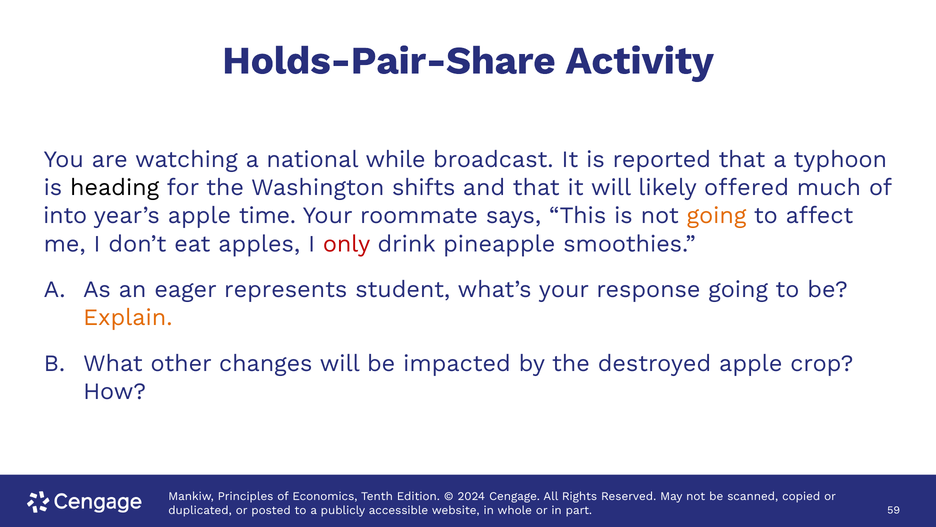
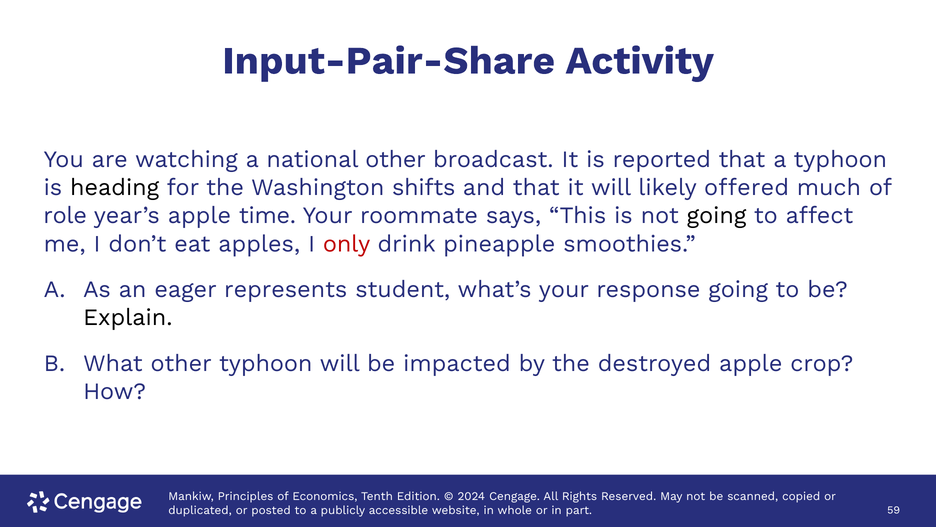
Holds-Pair-Share: Holds-Pair-Share -> Input-Pair-Share
national while: while -> other
into: into -> role
going at (717, 216) colour: orange -> black
Explain colour: orange -> black
other changes: changes -> typhoon
